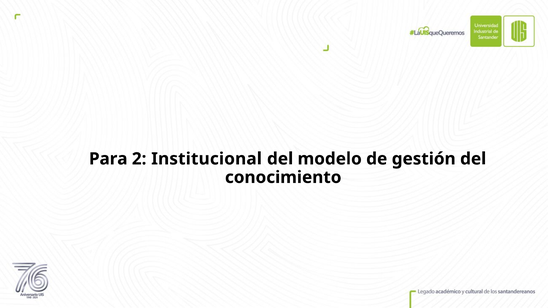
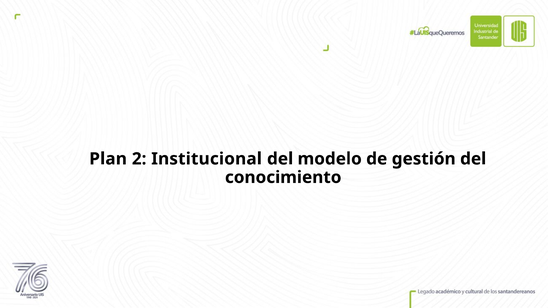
Para: Para -> Plan
